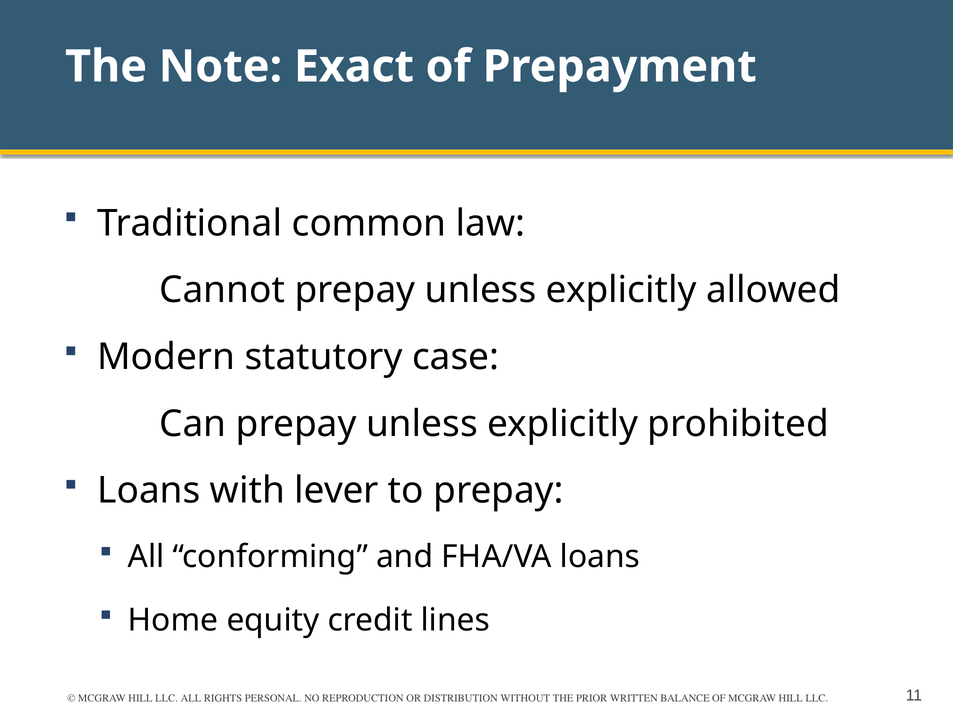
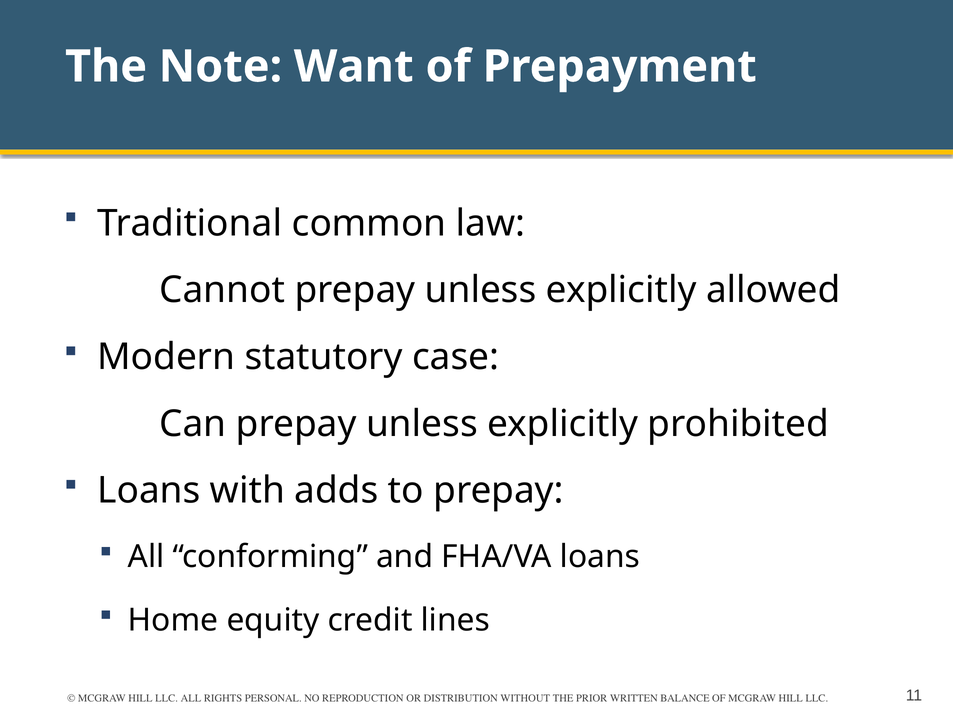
Exact: Exact -> Want
lever: lever -> adds
